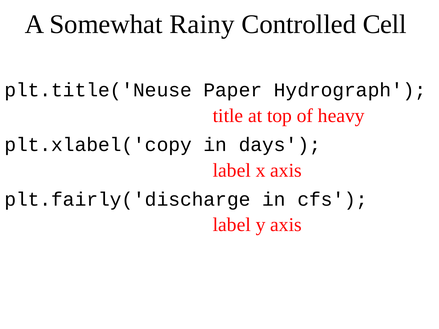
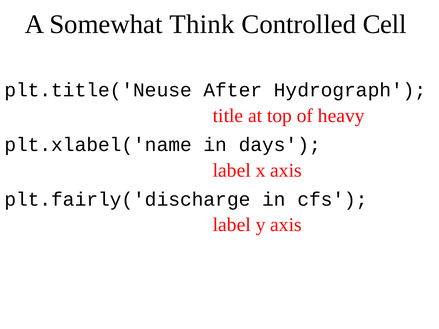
Rainy: Rainy -> Think
Paper: Paper -> After
plt.xlabel('copy: plt.xlabel('copy -> plt.xlabel('name
